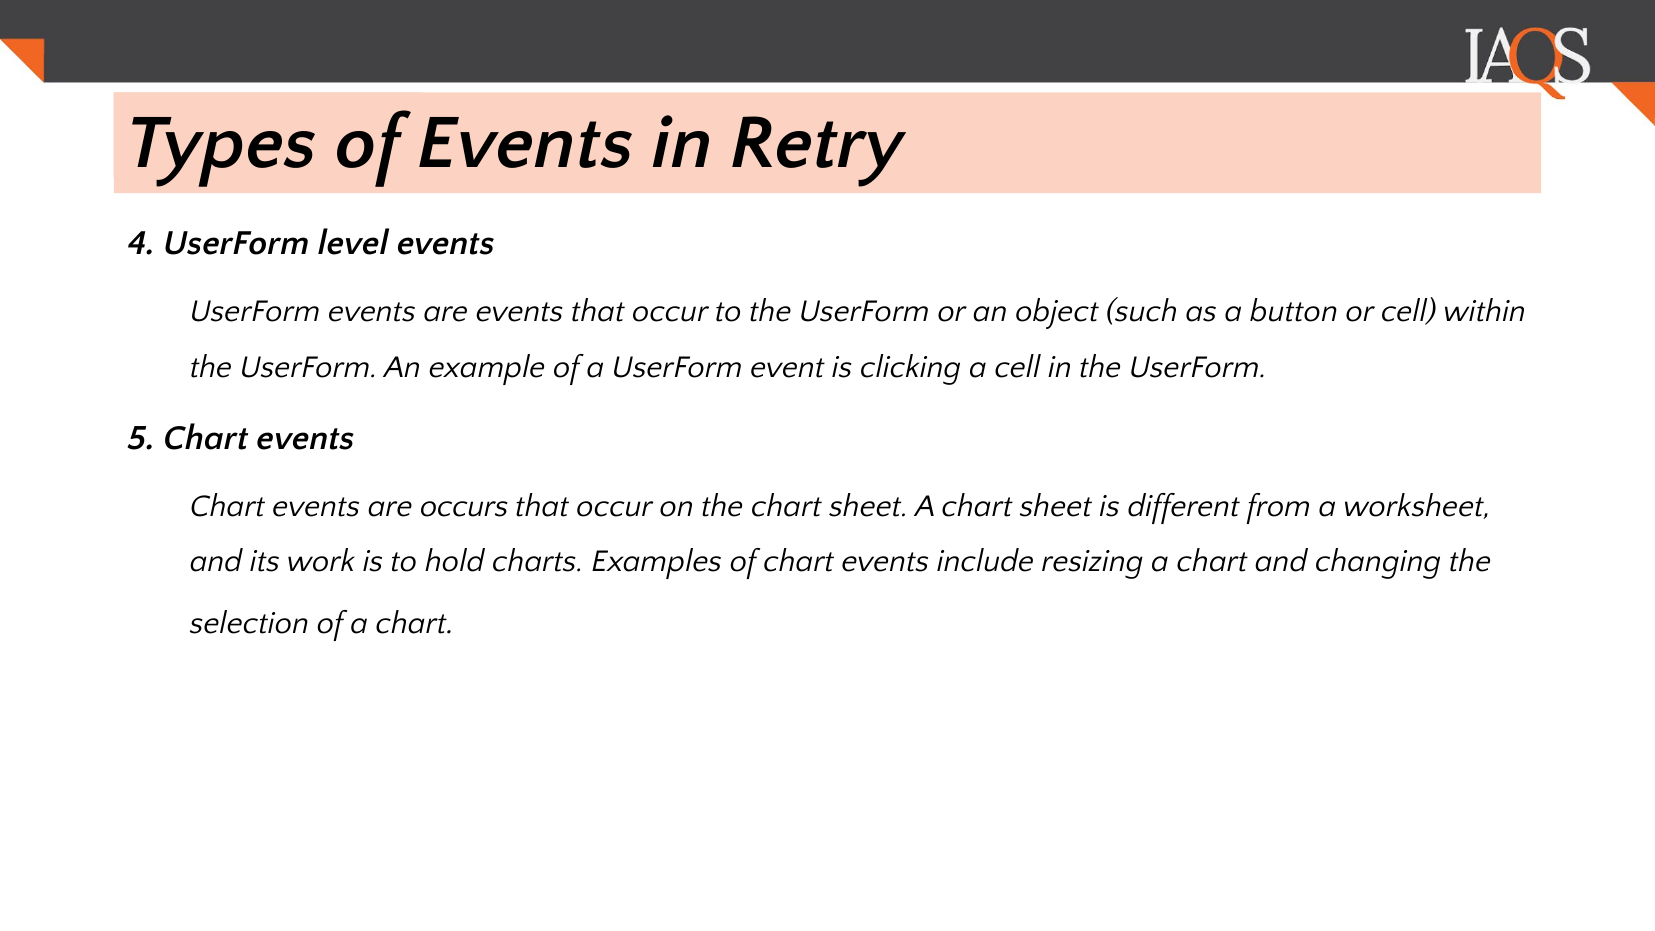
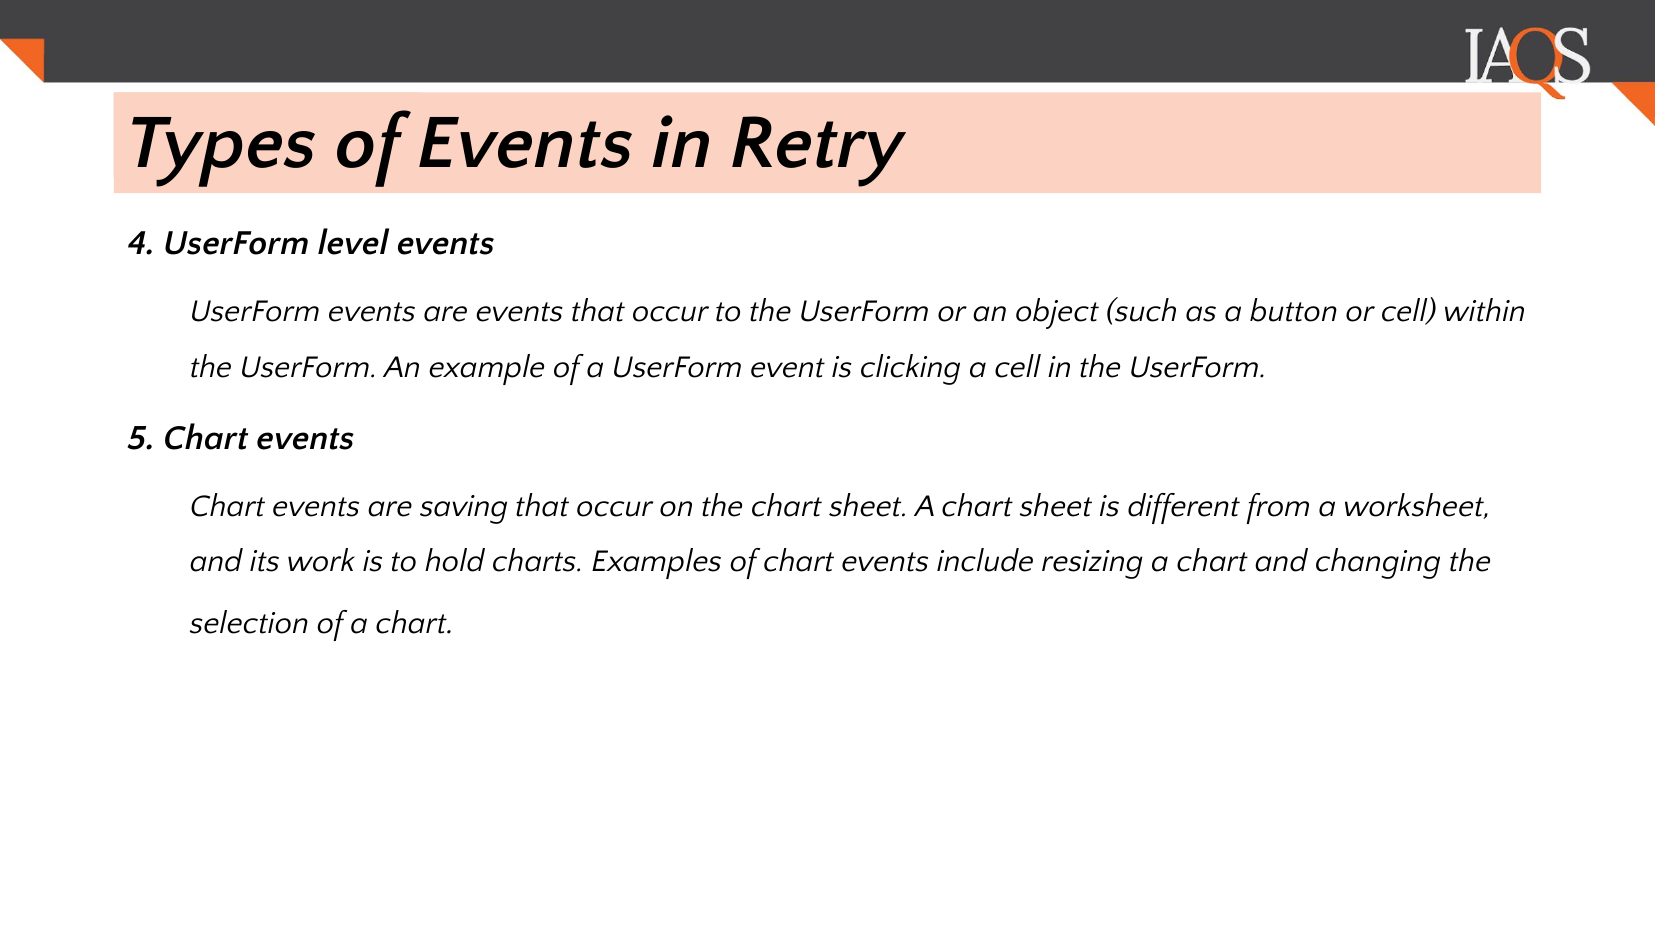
occurs: occurs -> saving
